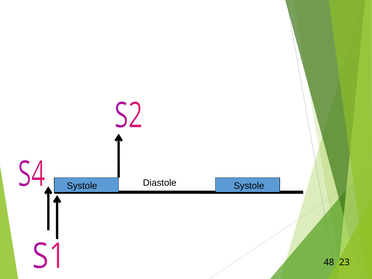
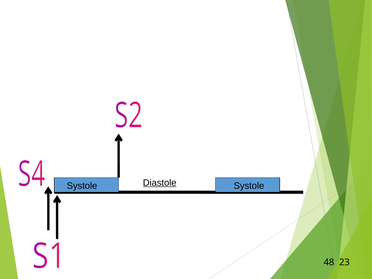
Diastole underline: none -> present
